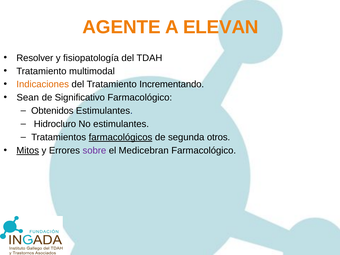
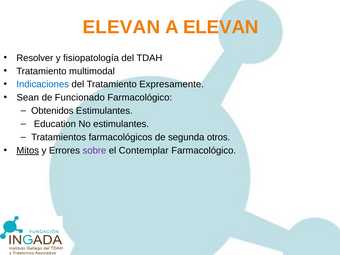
AGENTE at (122, 27): AGENTE -> ELEVAN
Indicaciones colour: orange -> blue
Incrementando: Incrementando -> Expresamente
Significativo: Significativo -> Funcionado
Hidrocluro: Hidrocluro -> Education
farmacológicos underline: present -> none
Medicebran: Medicebran -> Contemplar
